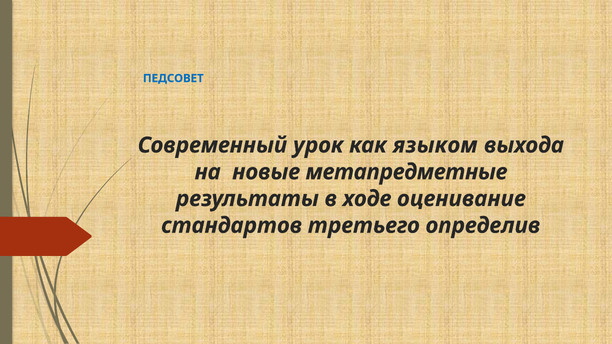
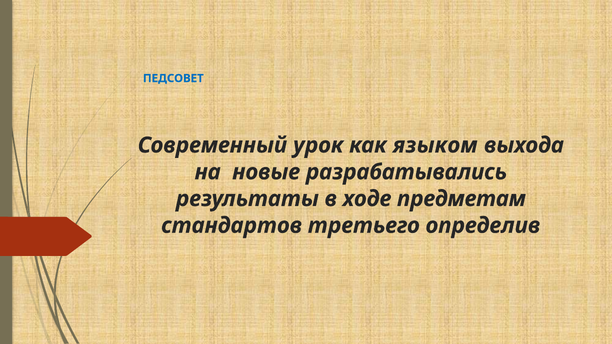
метапредметные: метапредметные -> разрабатывались
оценивание: оценивание -> предметам
